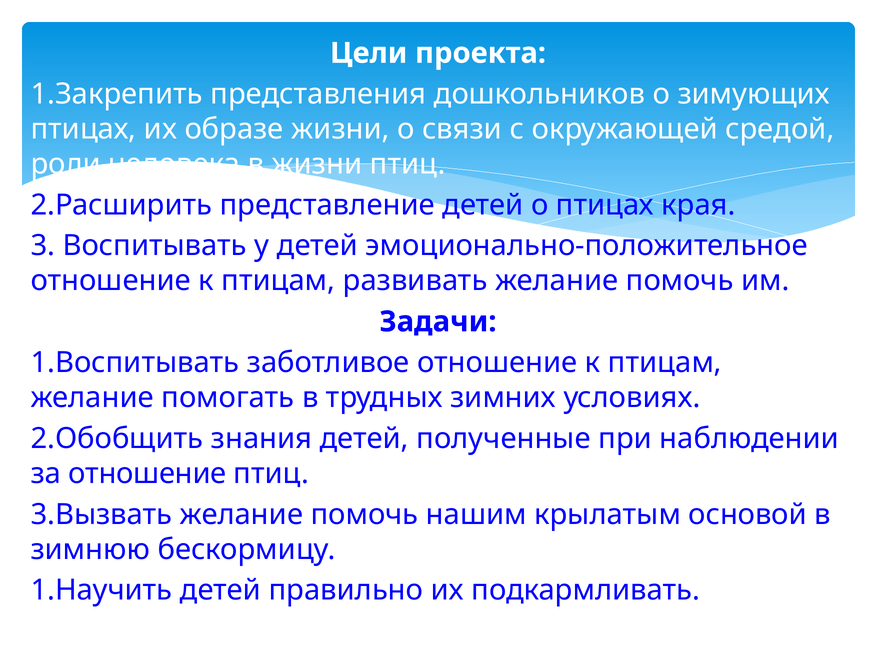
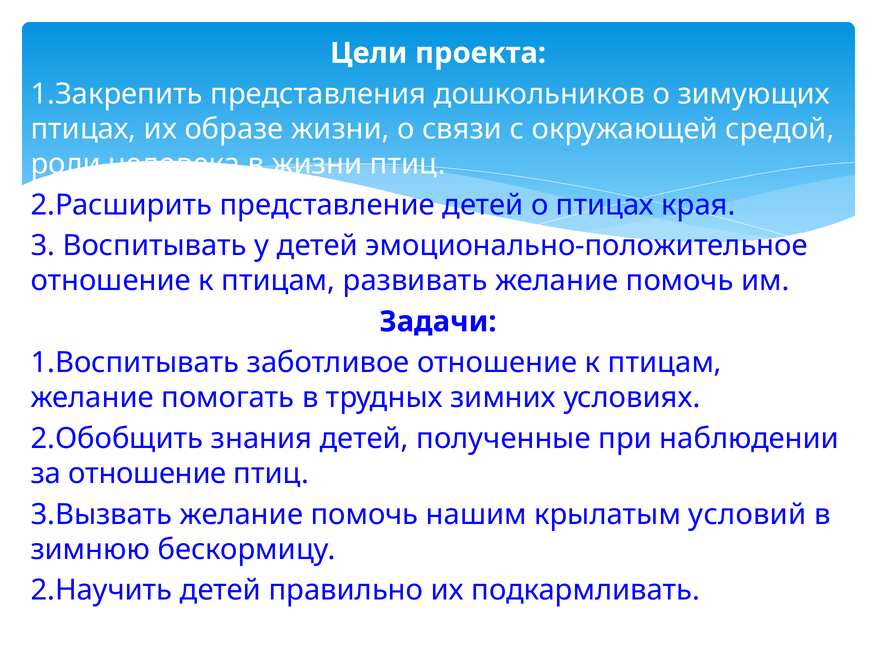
основой: основой -> условий
1.Научить: 1.Научить -> 2.Научить
